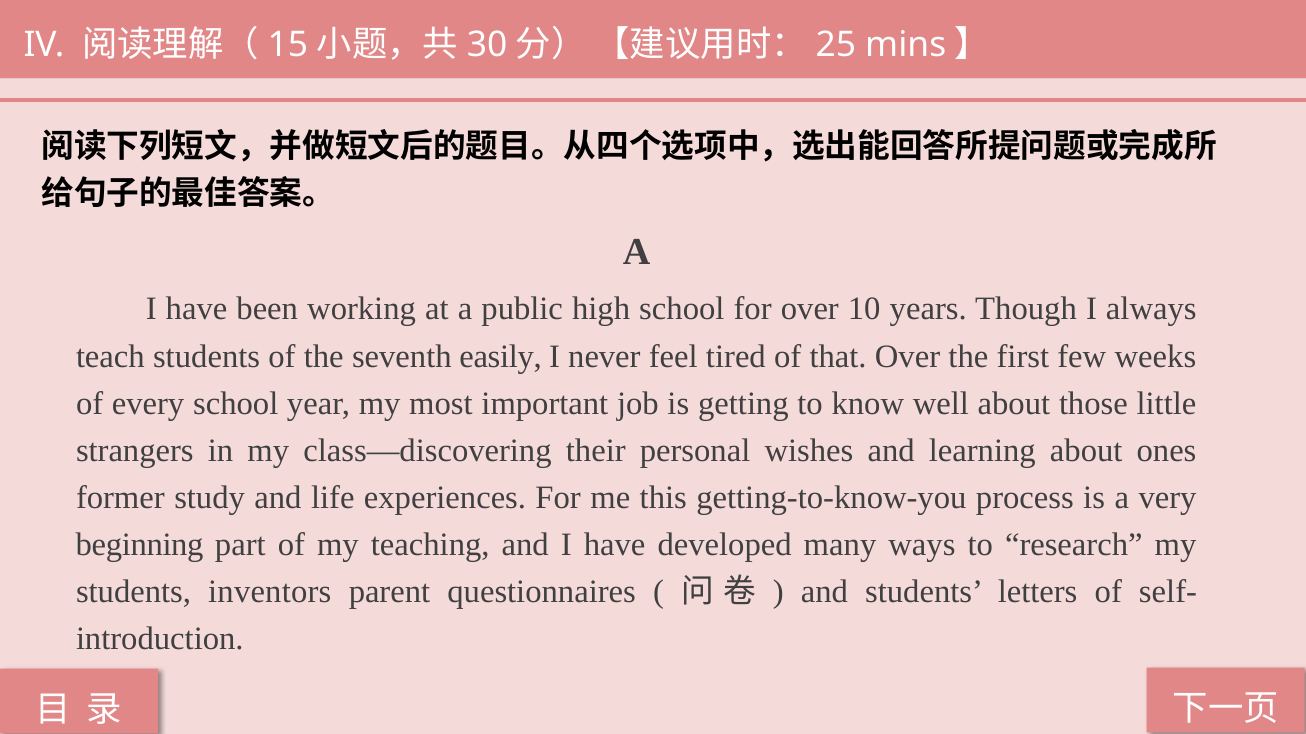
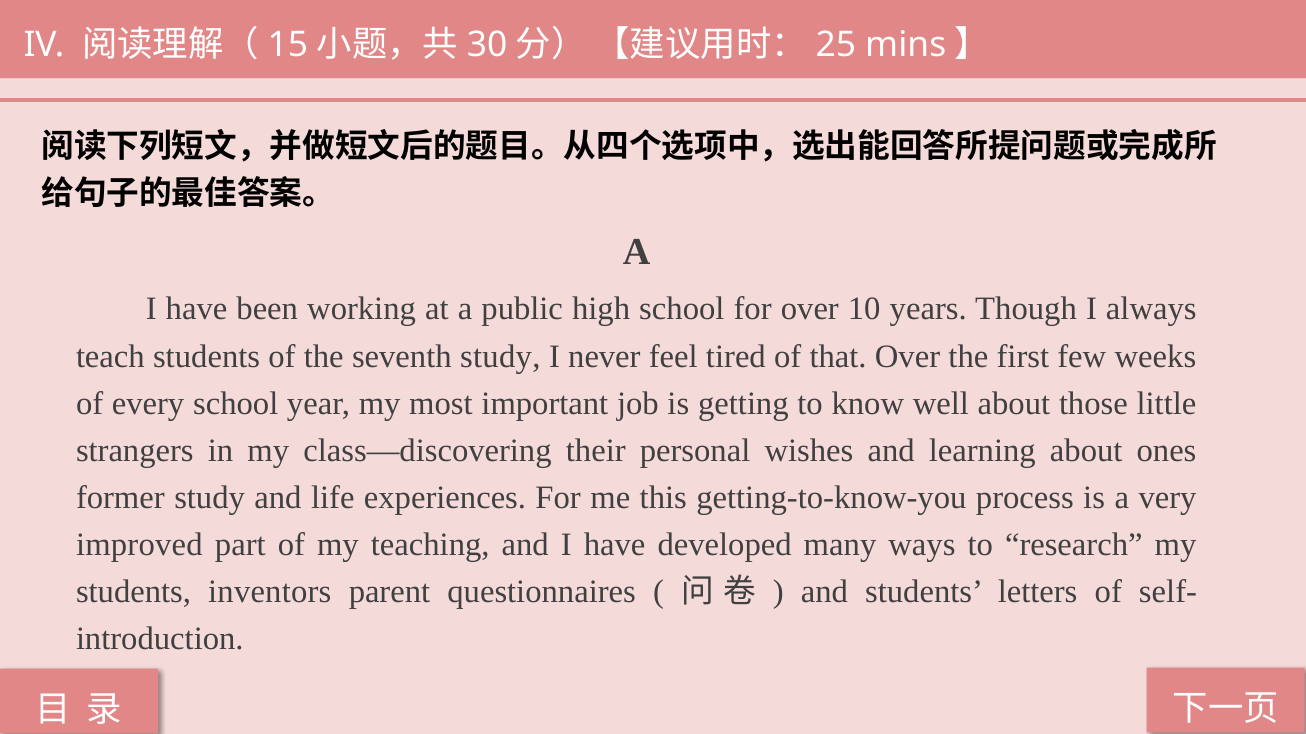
seventh easily: easily -> study
beginning: beginning -> improved
